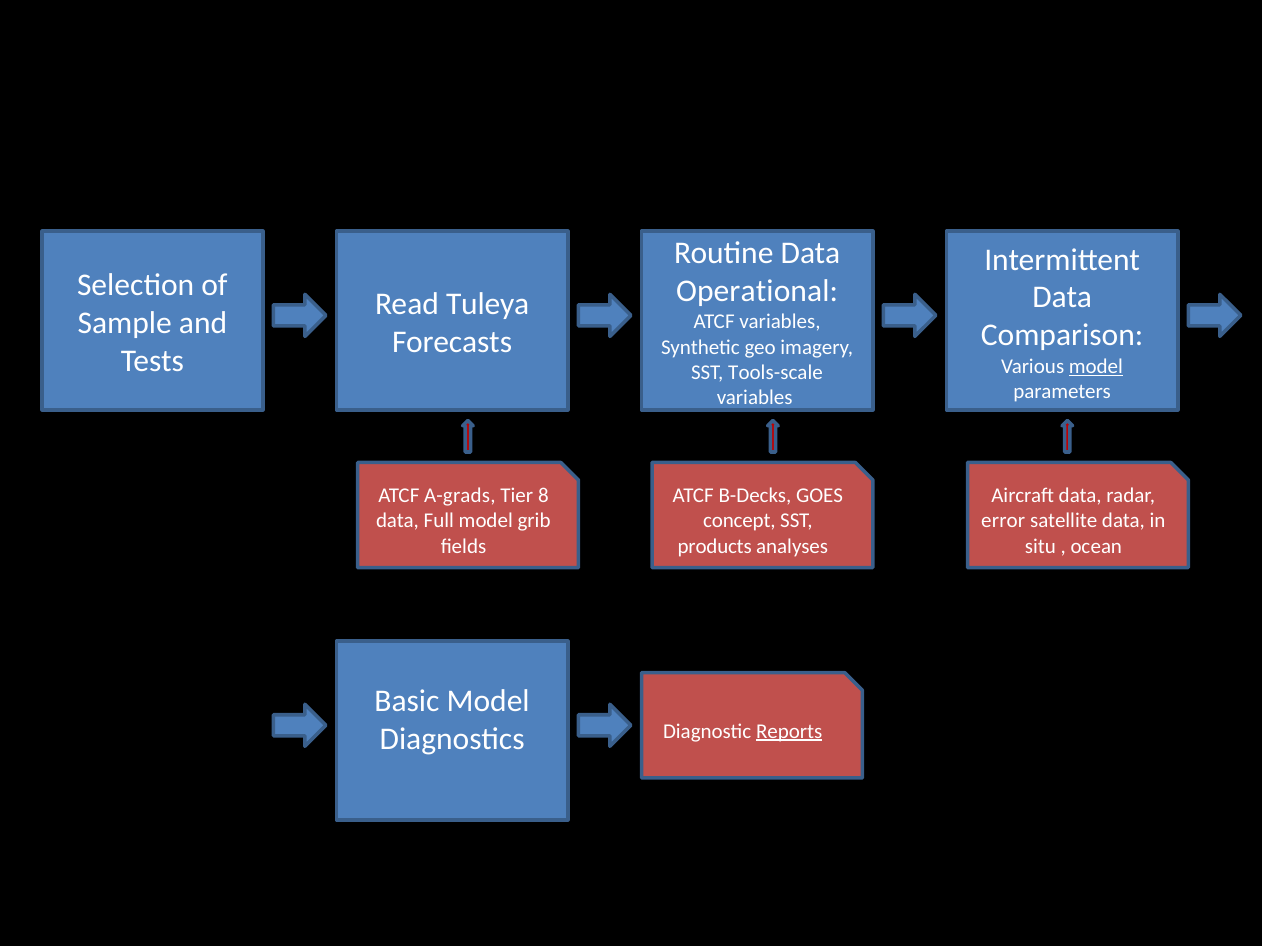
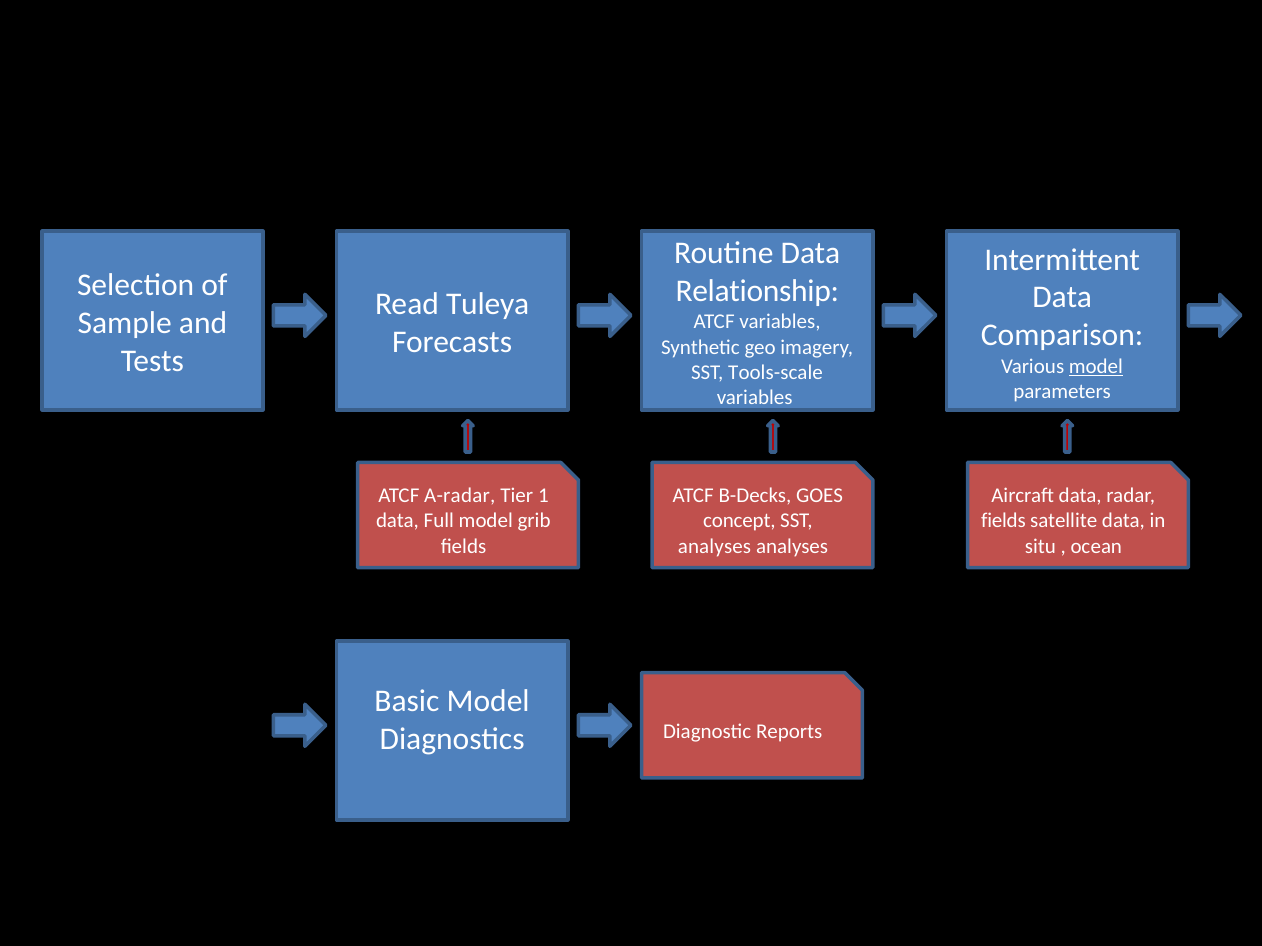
Operational: Operational -> Relationship
A-grads: A-grads -> A-radar
8: 8 -> 1
error at (1003, 521): error -> fields
products at (715, 546): products -> analyses
Reports underline: present -> none
